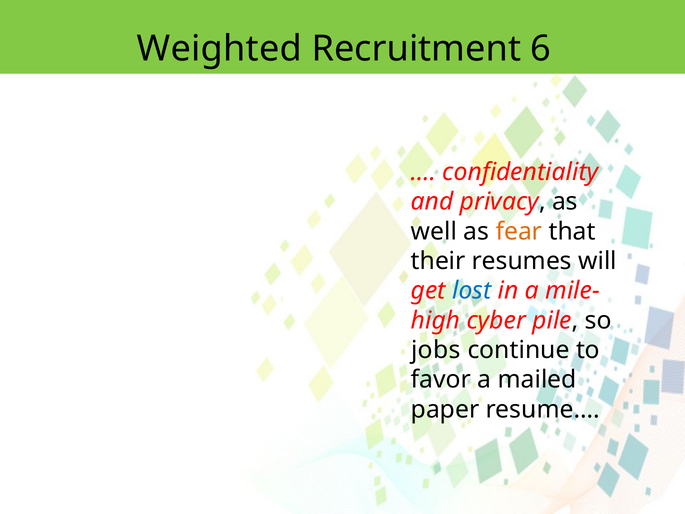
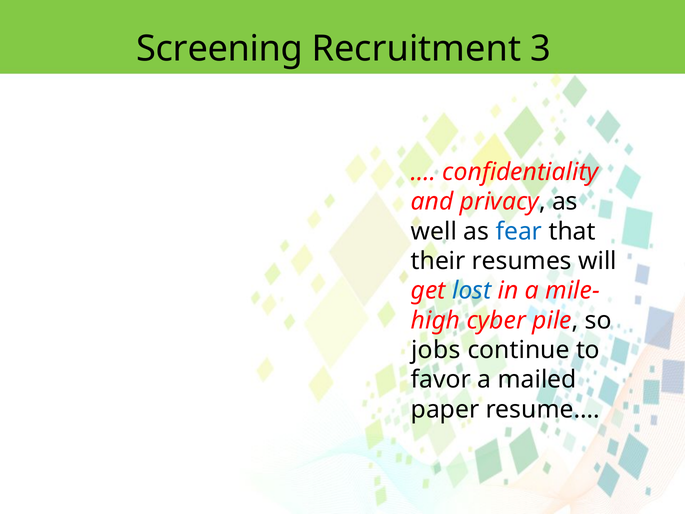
Weighted: Weighted -> Screening
6: 6 -> 3
fear colour: orange -> blue
